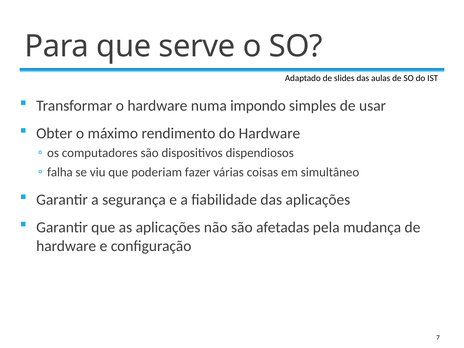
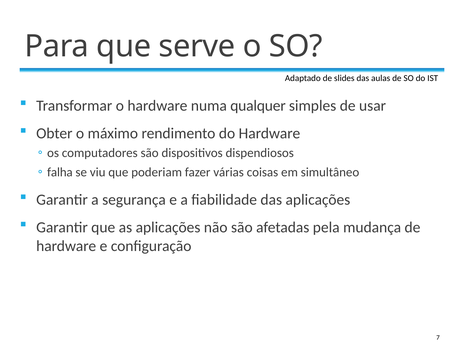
impondo: impondo -> qualquer
